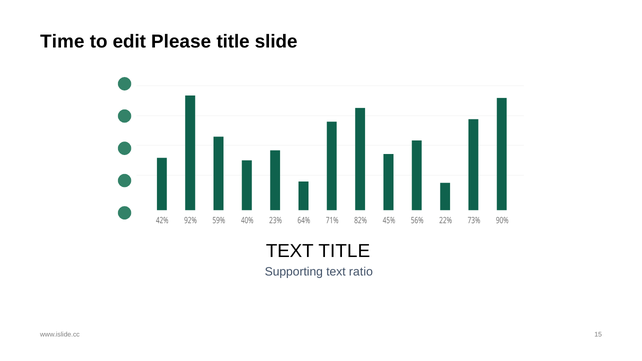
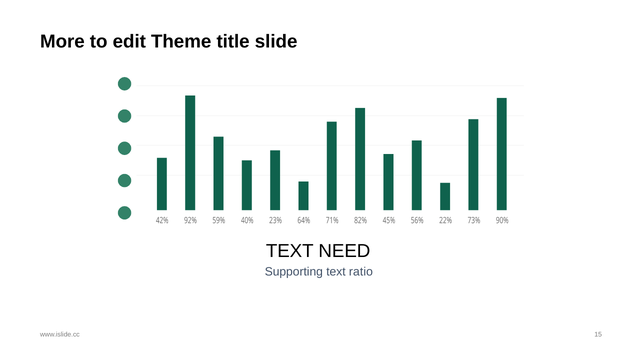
Time: Time -> More
Please: Please -> Theme
TEXT TITLE: TITLE -> NEED
